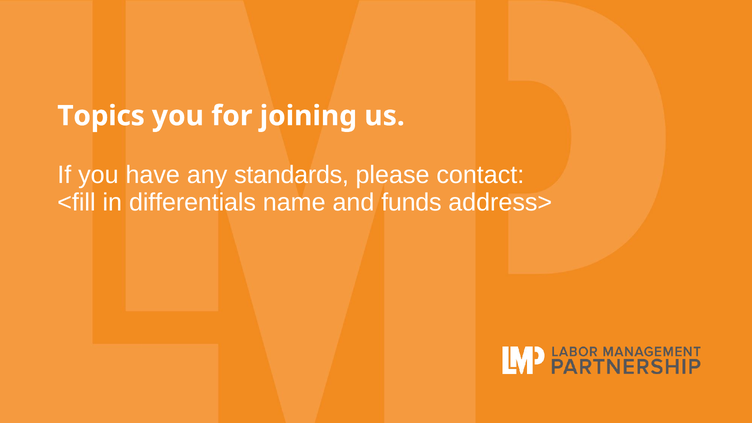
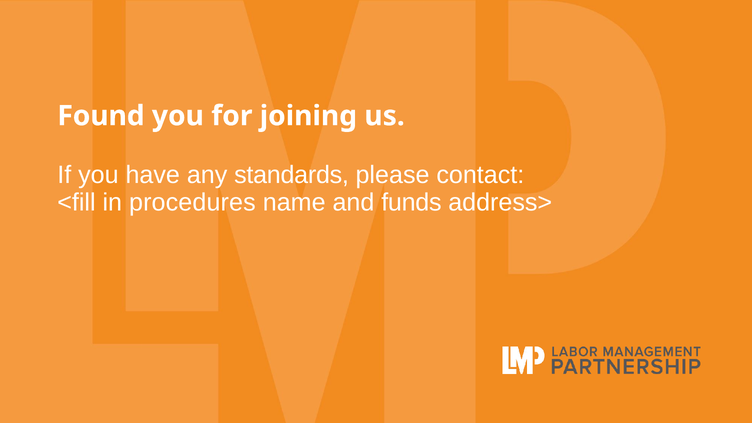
Topics: Topics -> Found
differentials: differentials -> procedures
